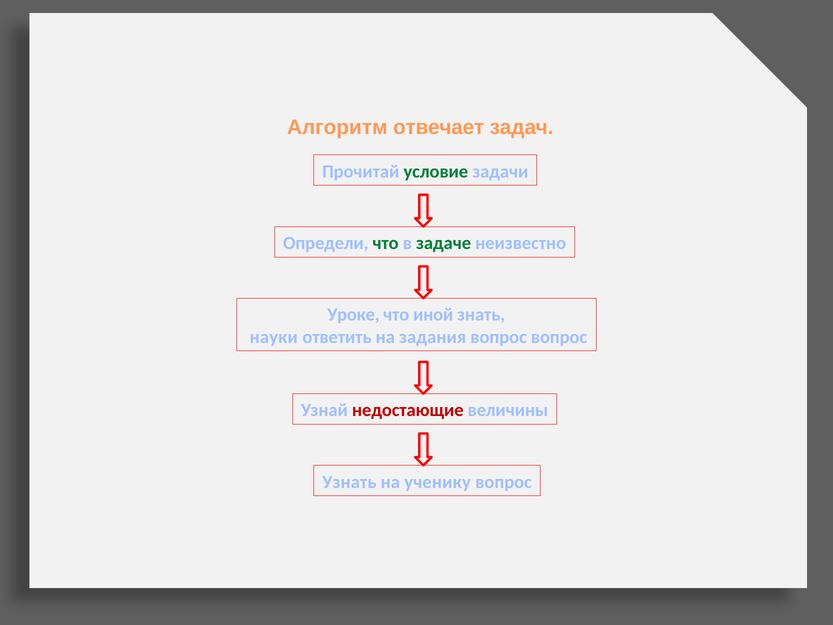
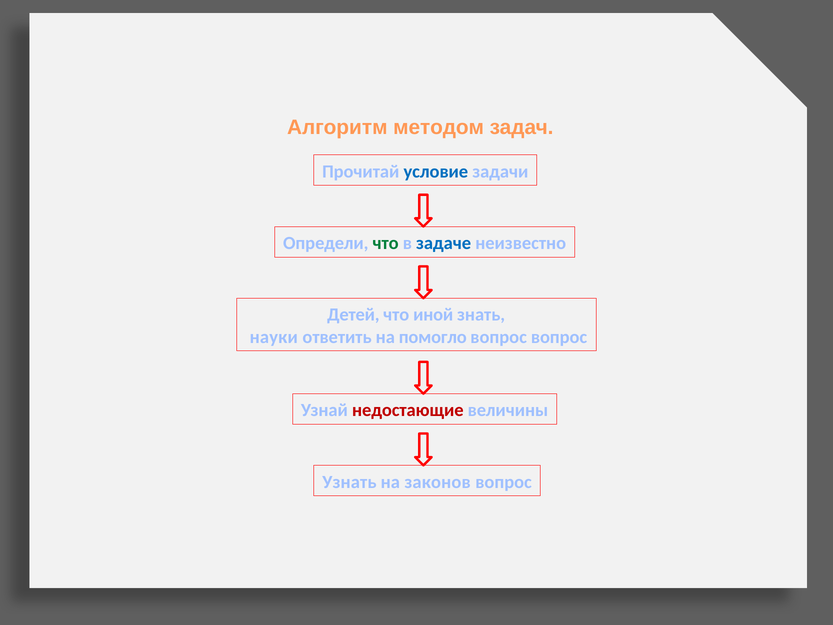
отвечает: отвечает -> методом
условие colour: green -> blue
задаче colour: green -> blue
Уроке: Уроке -> Детей
задания: задания -> помогло
ученику: ученику -> законов
